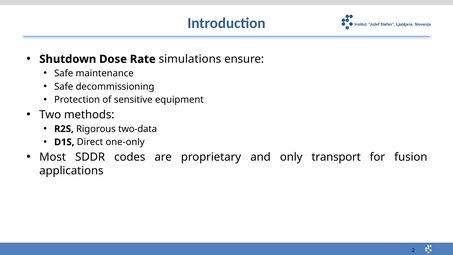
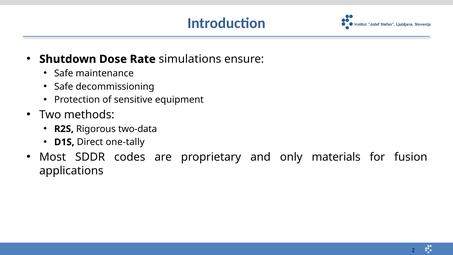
one-only: one-only -> one-tally
transport: transport -> materials
